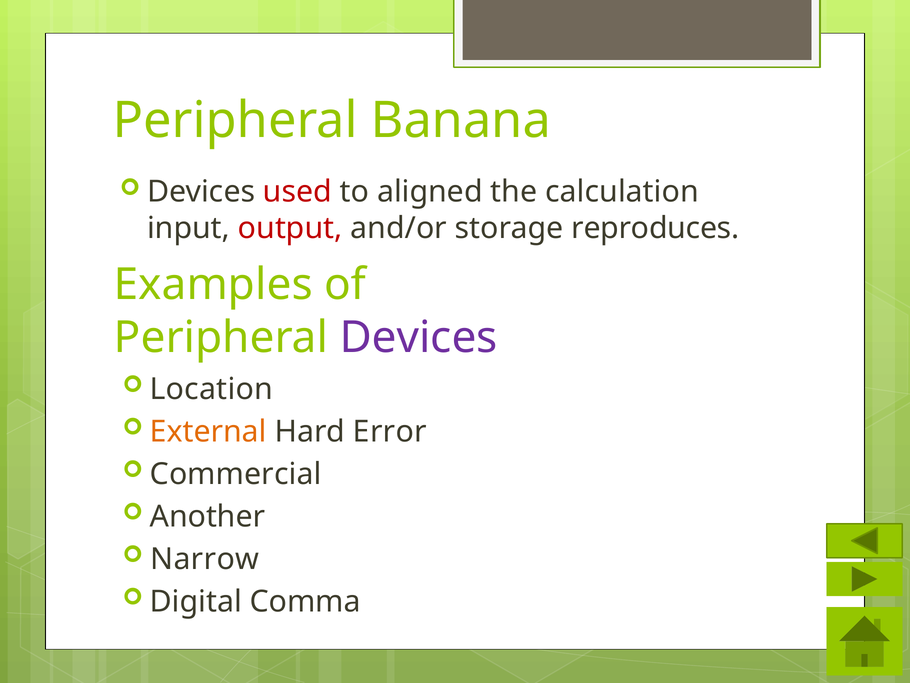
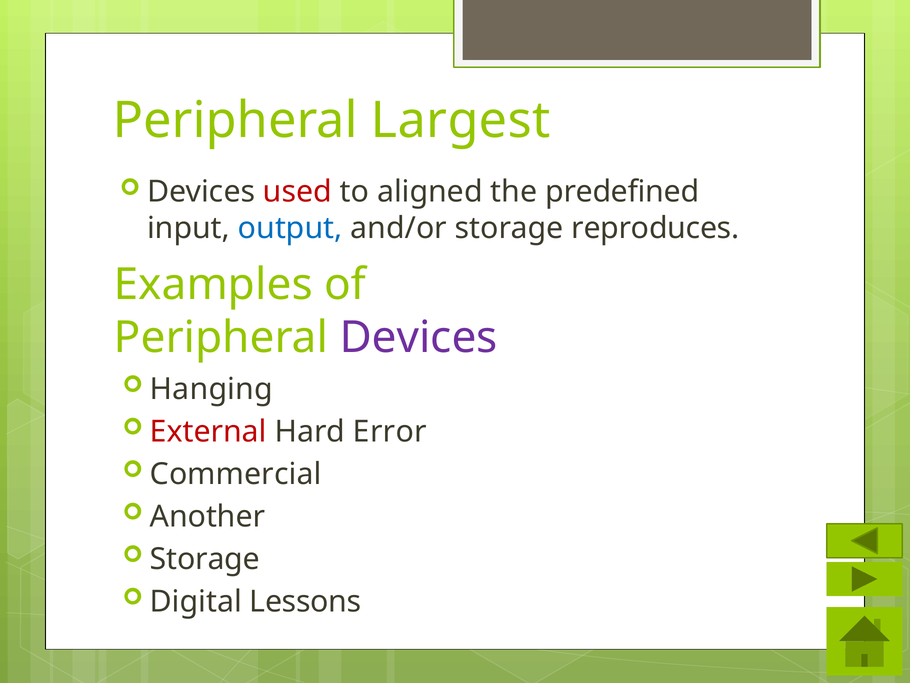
Banana: Banana -> Largest
calculation: calculation -> predefined
output colour: red -> blue
Location: Location -> Hanging
External colour: orange -> red
Narrow at (205, 559): Narrow -> Storage
Comma: Comma -> Lessons
